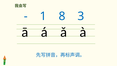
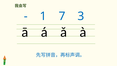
8: 8 -> 7
